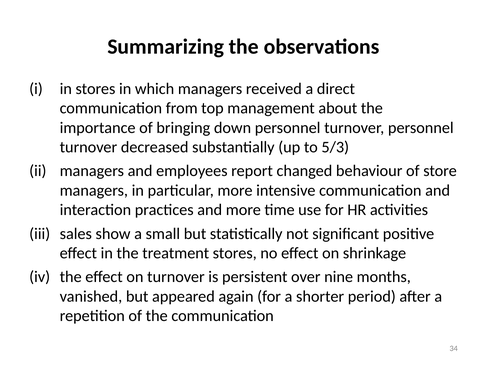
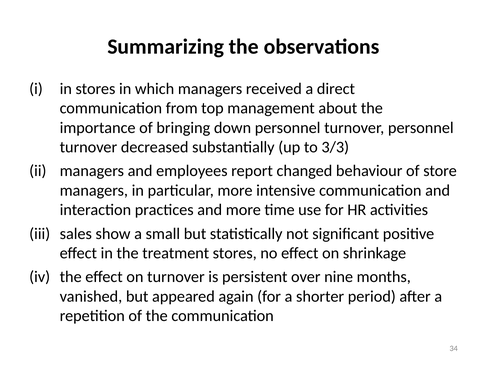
5/3: 5/3 -> 3/3
